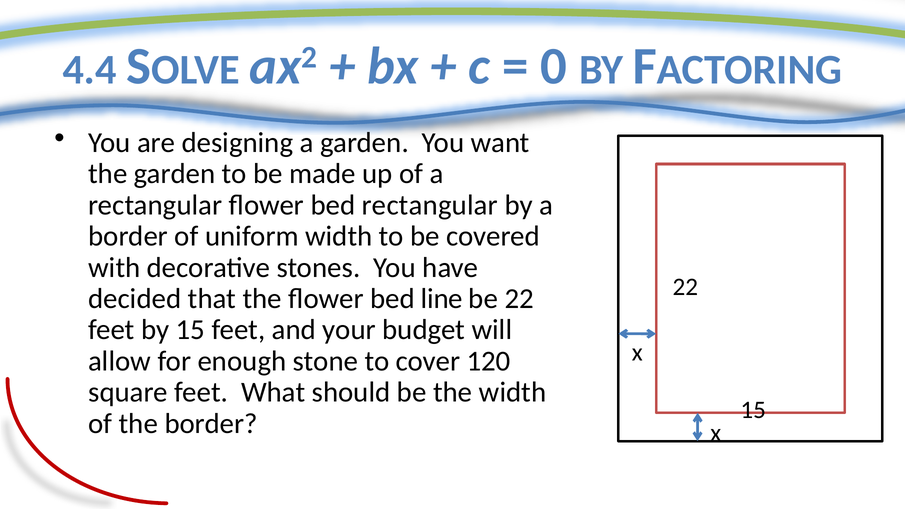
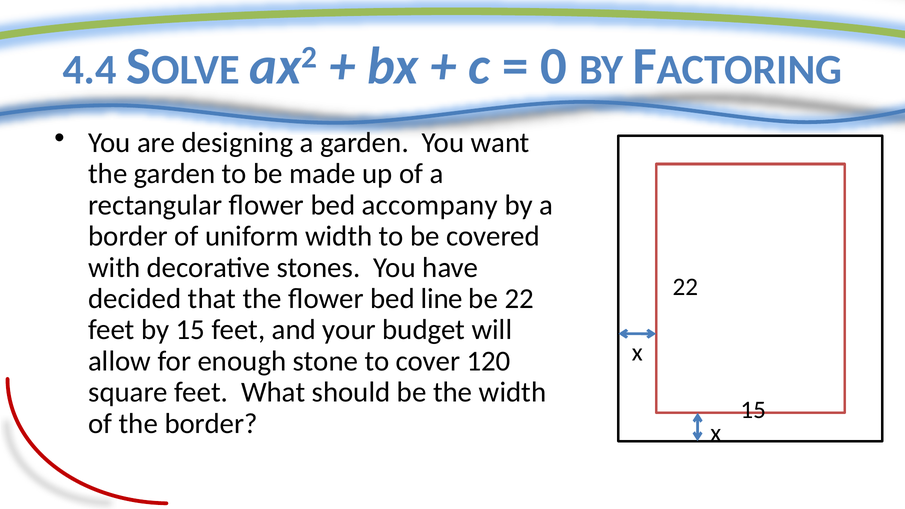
bed rectangular: rectangular -> accompany
